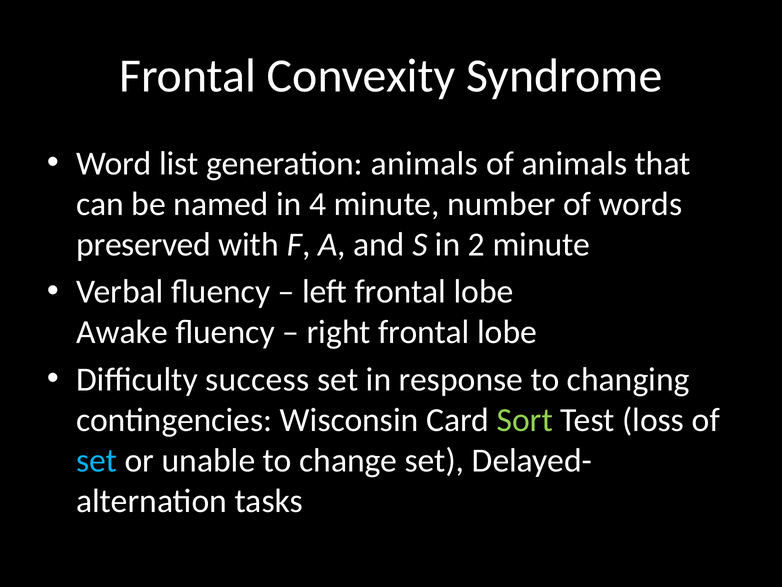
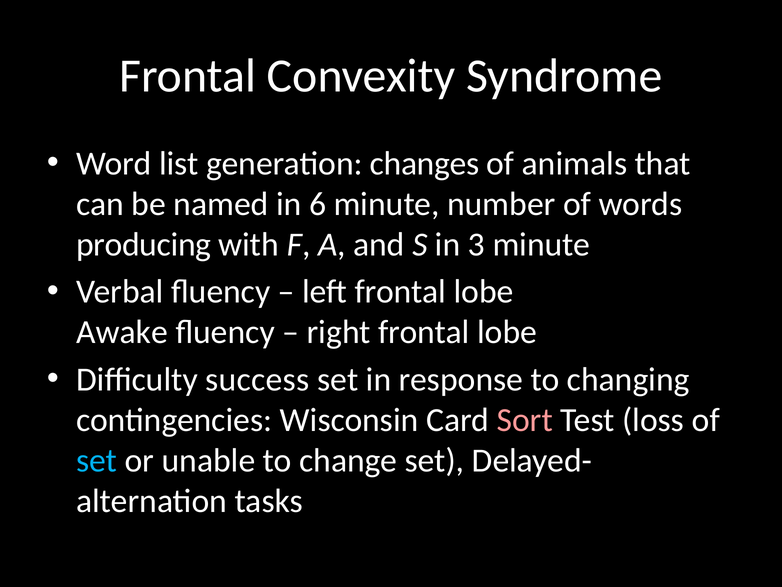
generation animals: animals -> changes
4: 4 -> 6
preserved: preserved -> producing
2: 2 -> 3
Sort colour: light green -> pink
